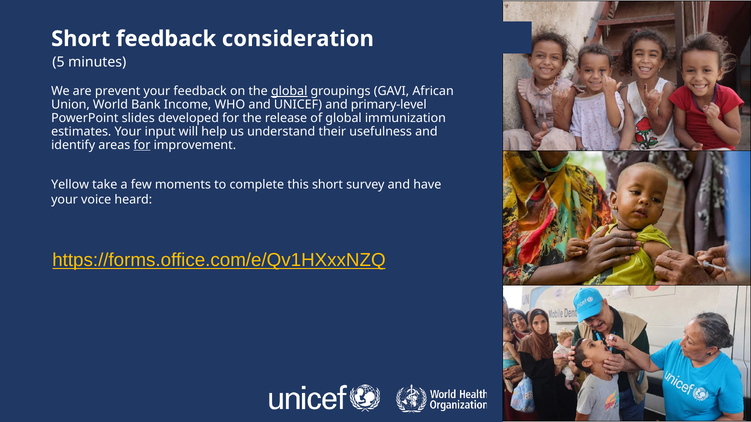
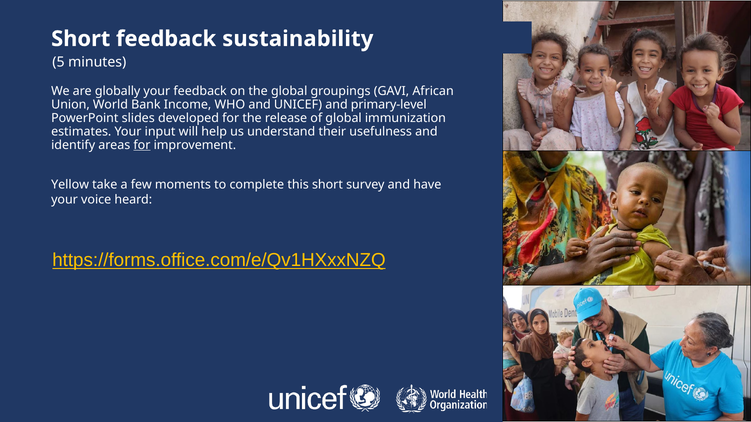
consideration: consideration -> sustainability
prevent: prevent -> globally
global at (289, 91) underline: present -> none
